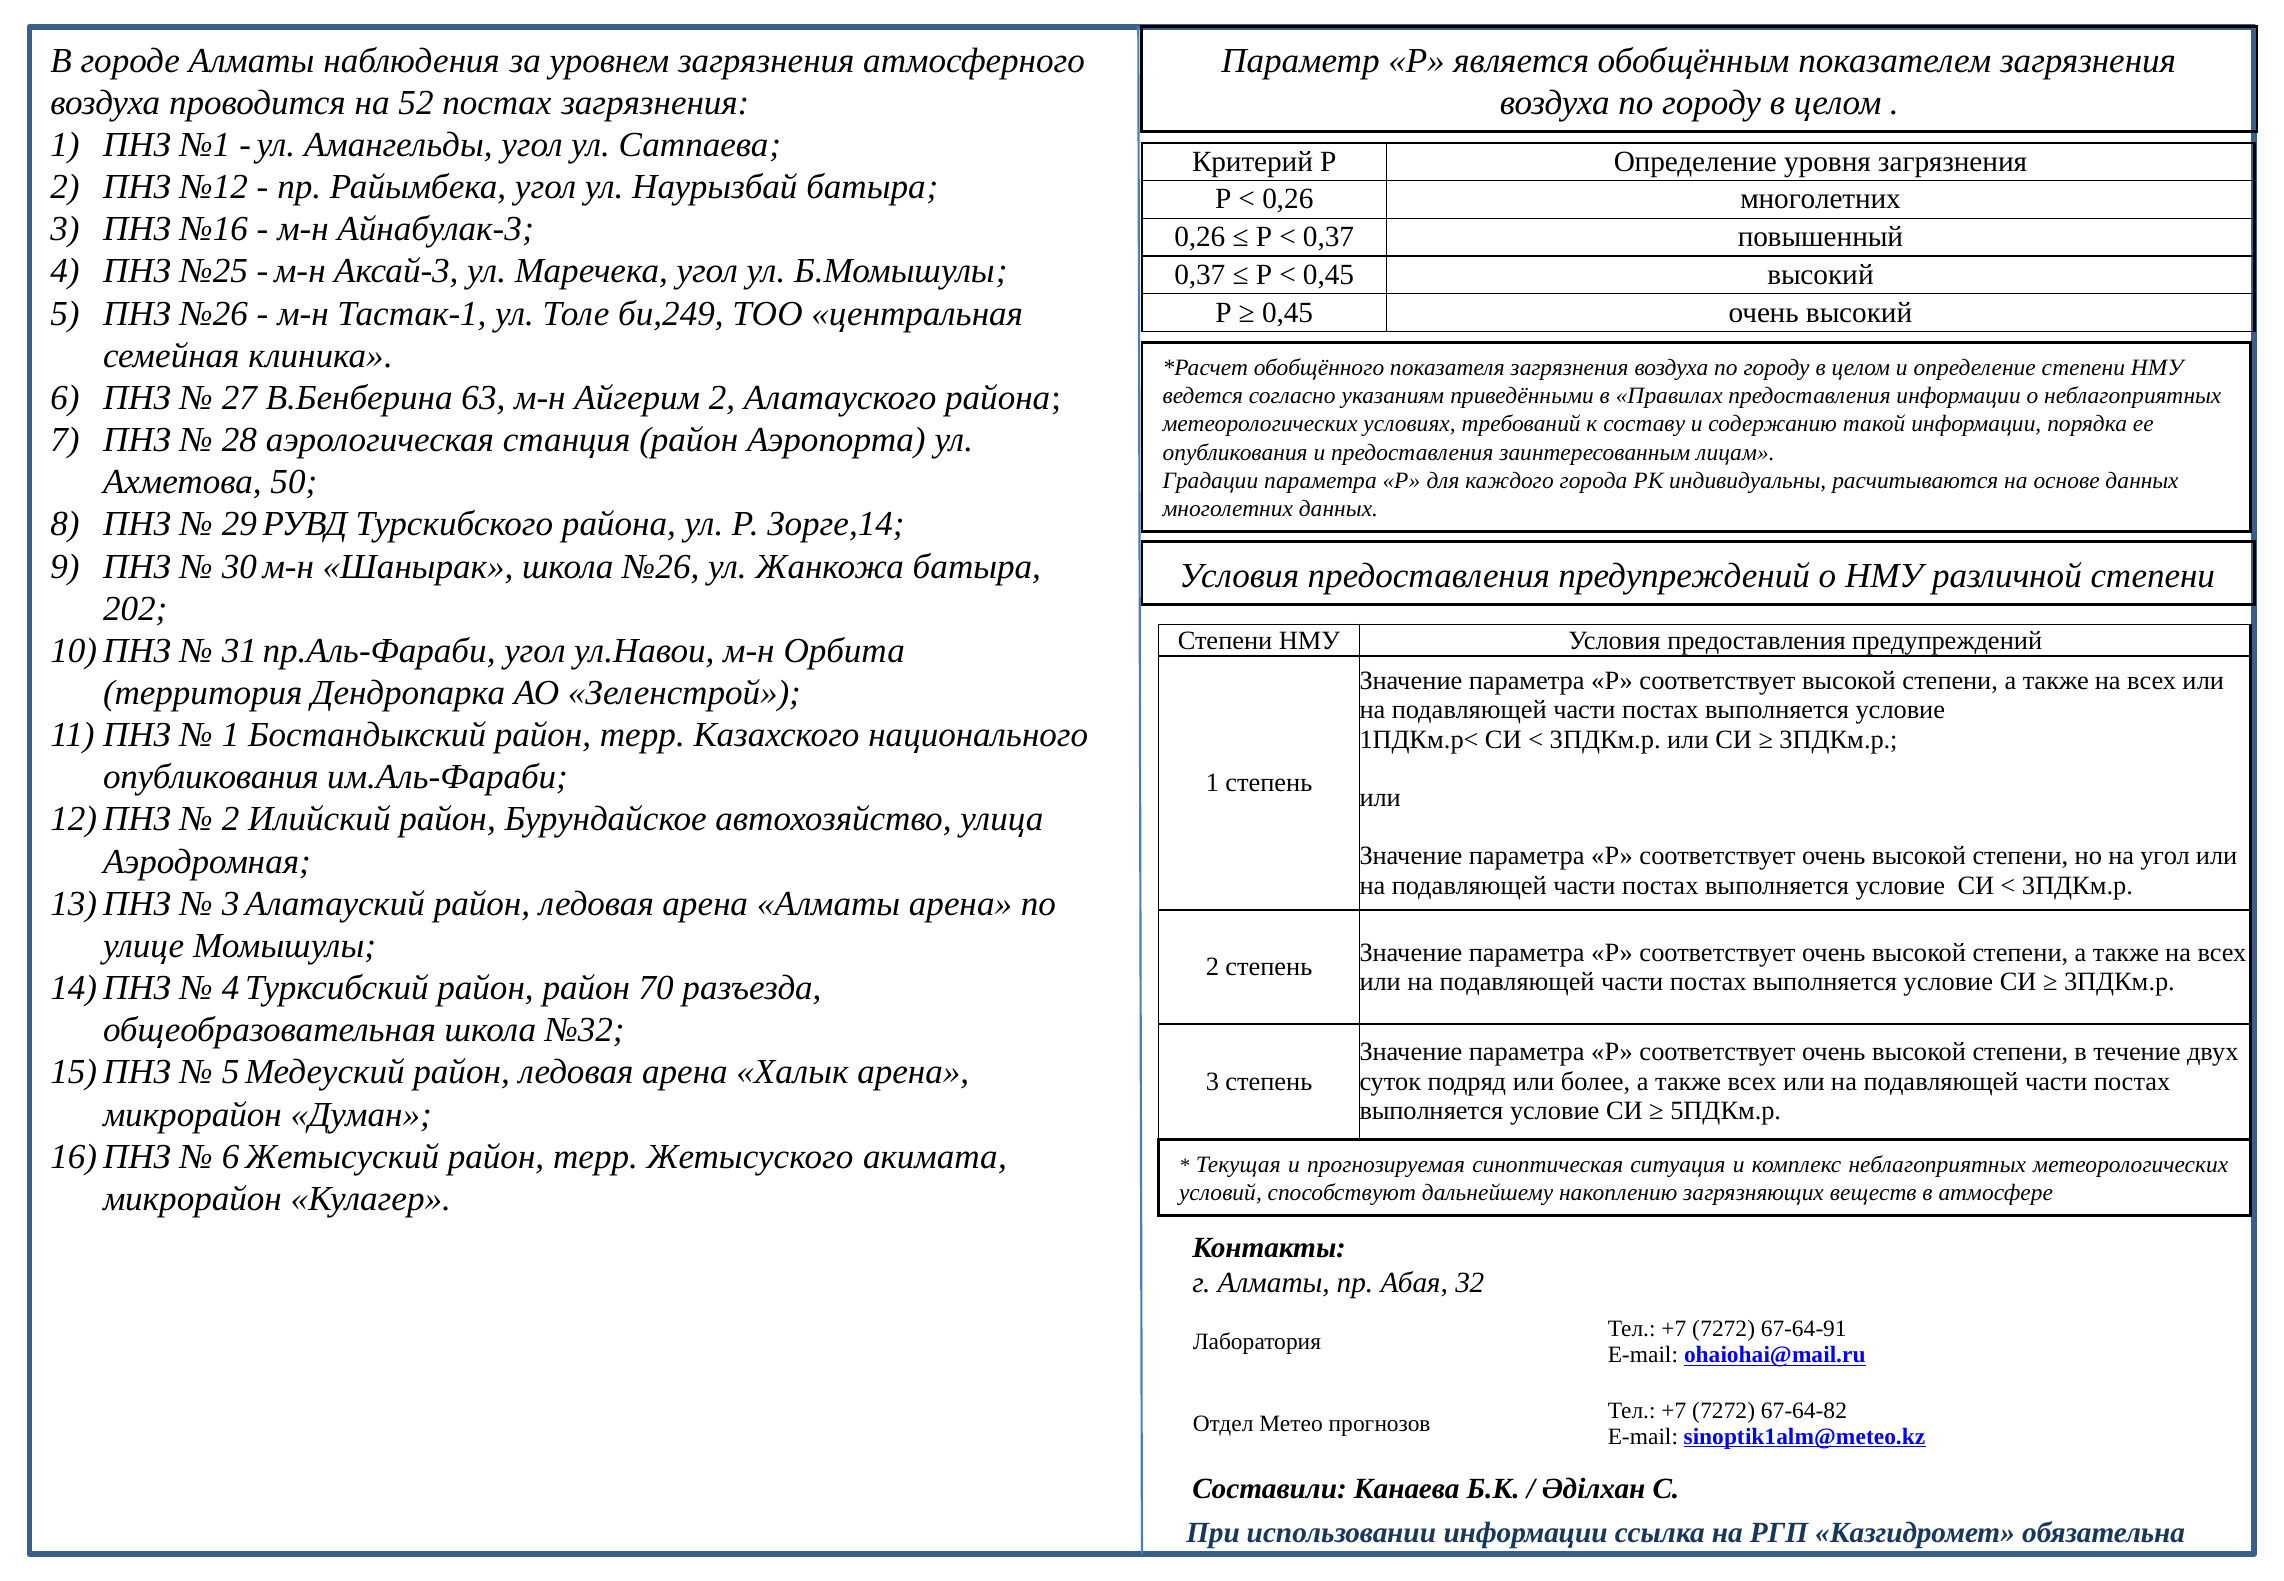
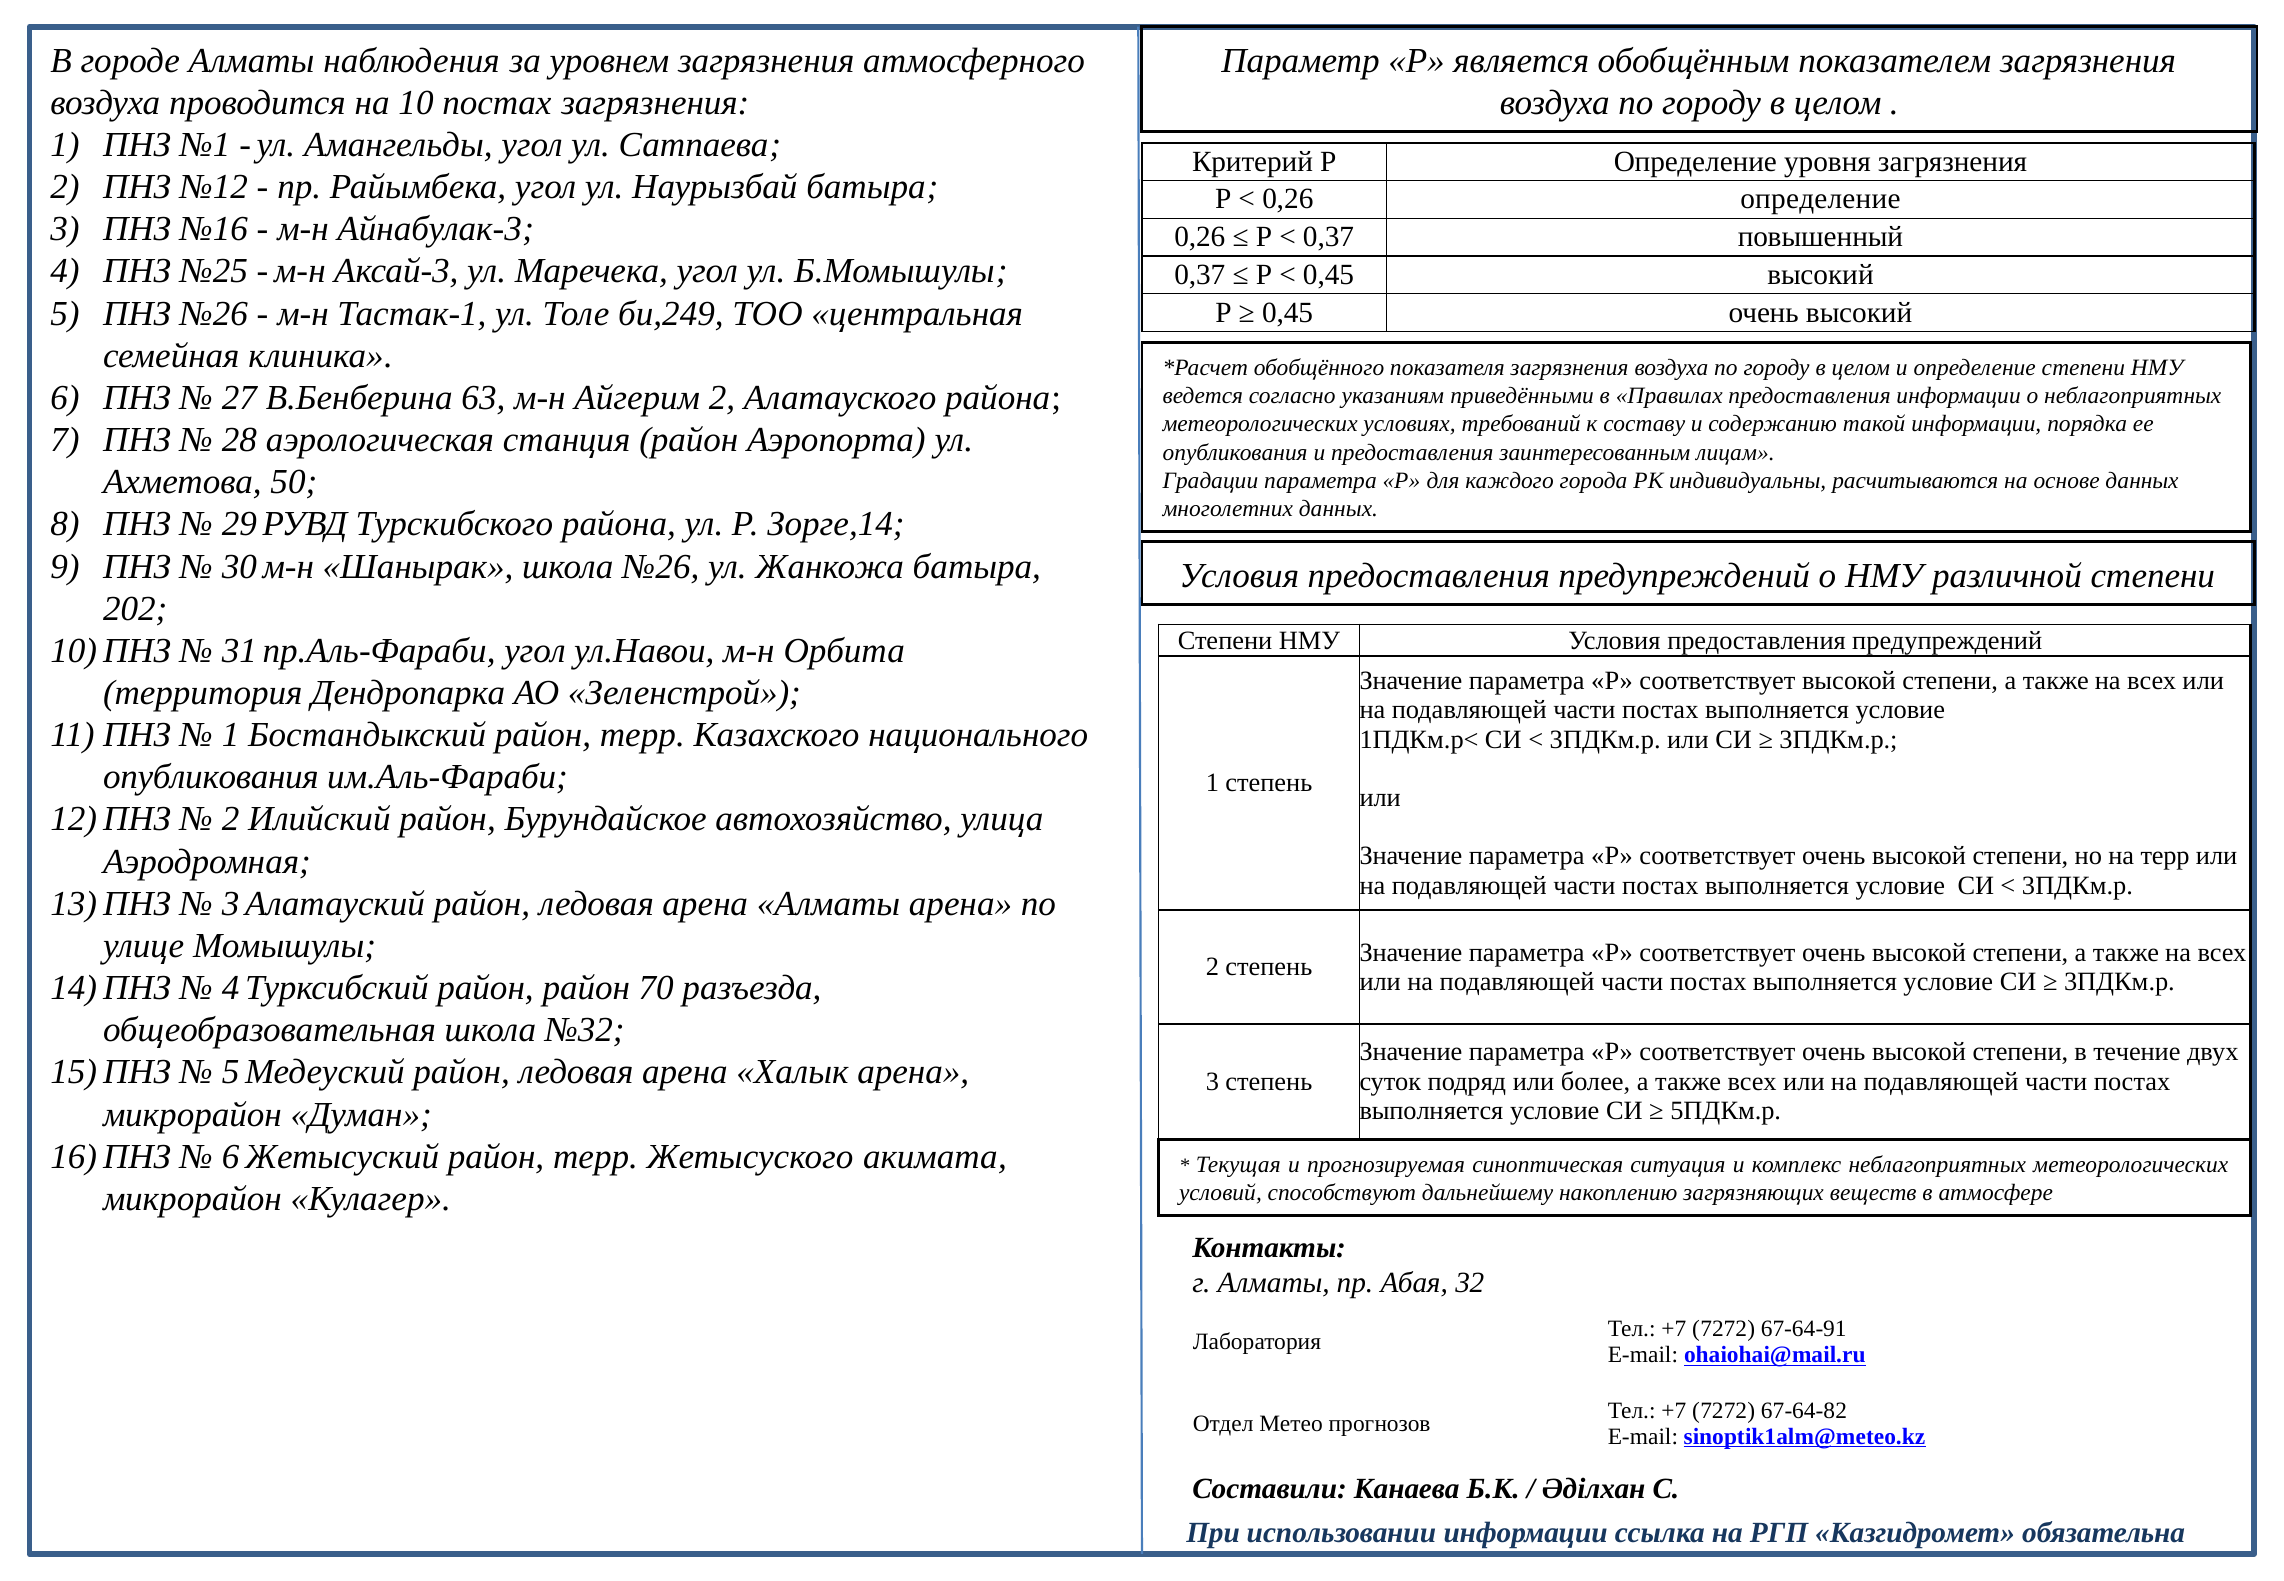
52: 52 -> 10
0,26 многолетних: многолетних -> определение
на угол: угол -> терр
